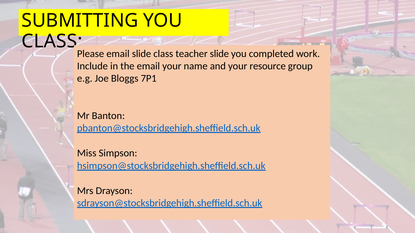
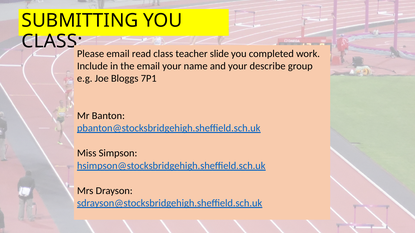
email slide: slide -> read
resource: resource -> describe
